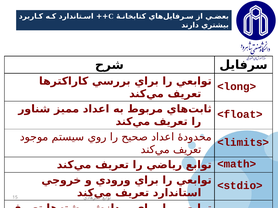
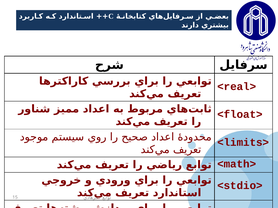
<long>: <long> -> <real>
